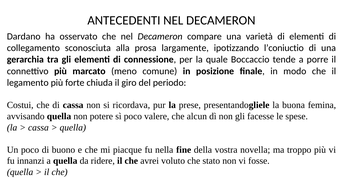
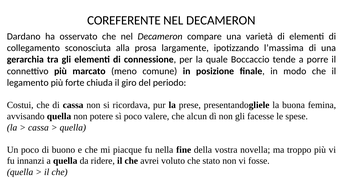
ANTECEDENTI: ANTECEDENTI -> COREFERENTE
l’coniuctio: l’coniuctio -> l’massima
